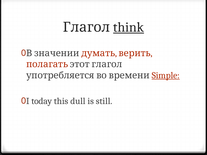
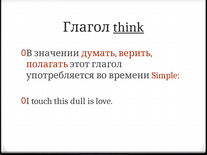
Simple underline: present -> none
today: today -> touch
still: still -> love
